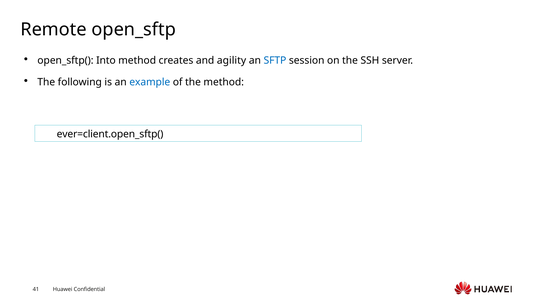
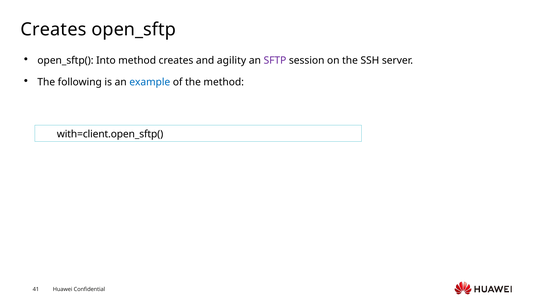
Remote at (54, 30): Remote -> Creates
SFTP colour: blue -> purple
ever=client.open_sftp(: ever=client.open_sftp( -> with=client.open_sftp(
